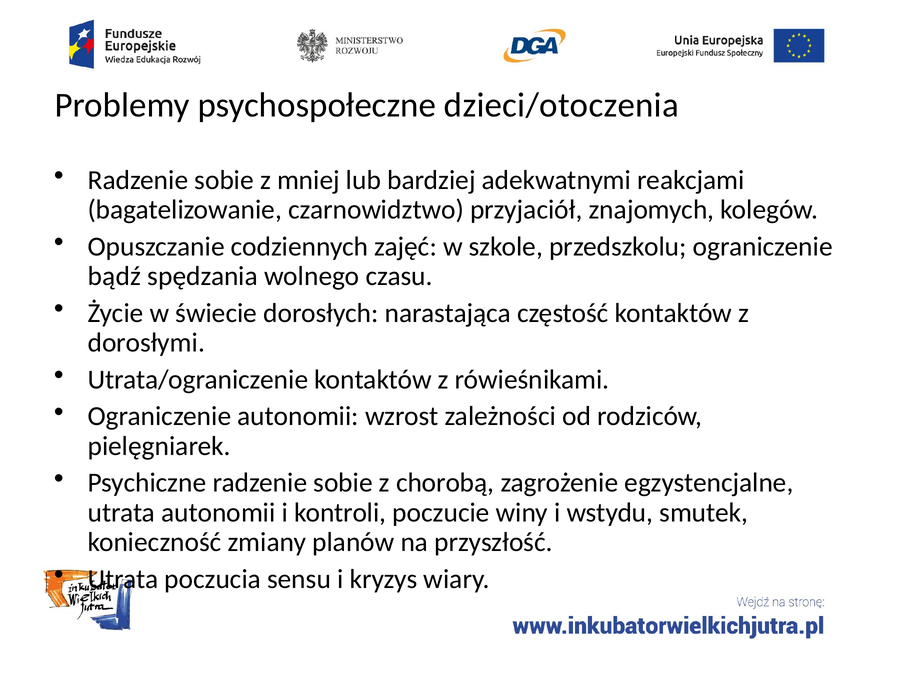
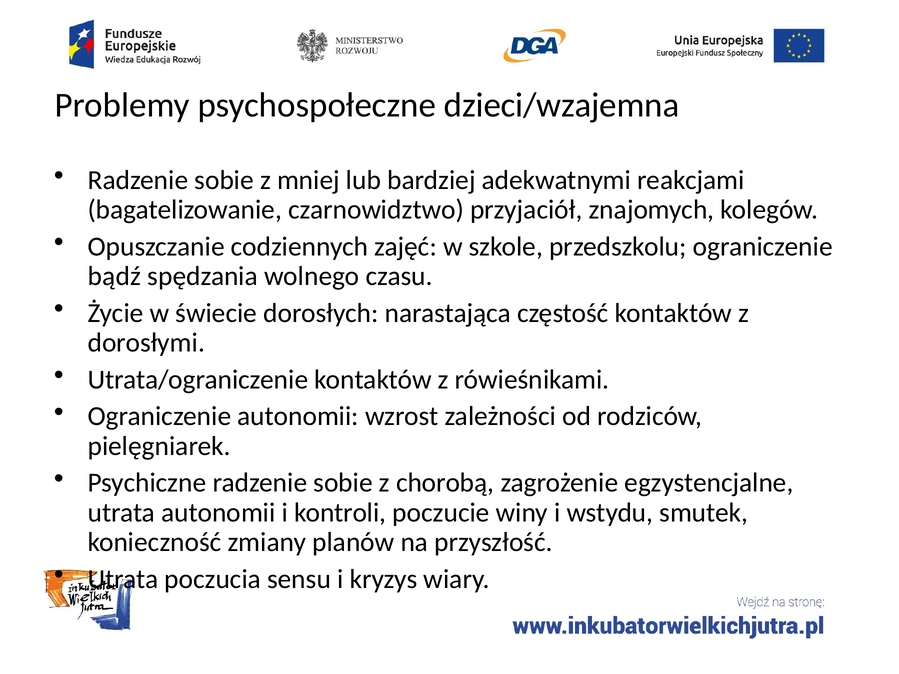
dzieci/otoczenia: dzieci/otoczenia -> dzieci/wzajemna
